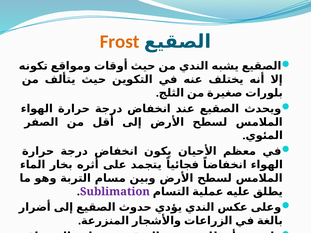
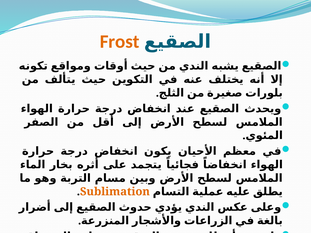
Sublimation colour: purple -> orange
